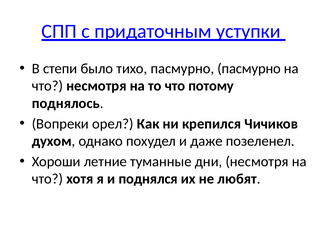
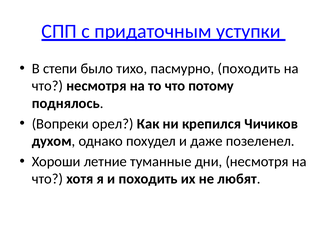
пасмурно пасмурно: пасмурно -> походить
и поднялся: поднялся -> походить
